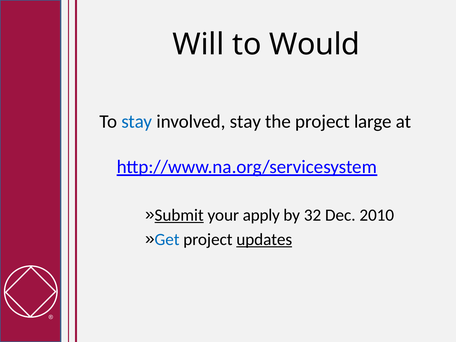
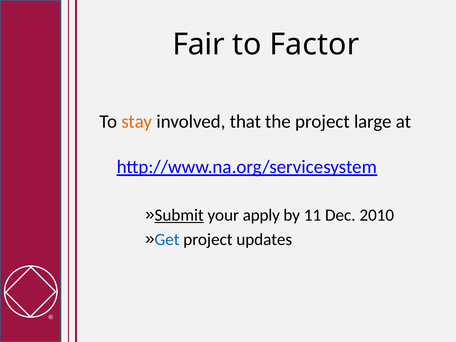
Will: Will -> Fair
Would: Would -> Factor
stay at (137, 121) colour: blue -> orange
involved stay: stay -> that
32: 32 -> 11
updates underline: present -> none
